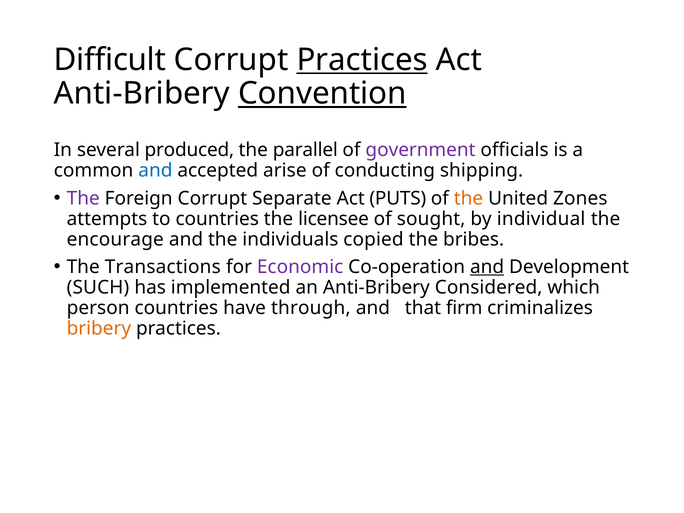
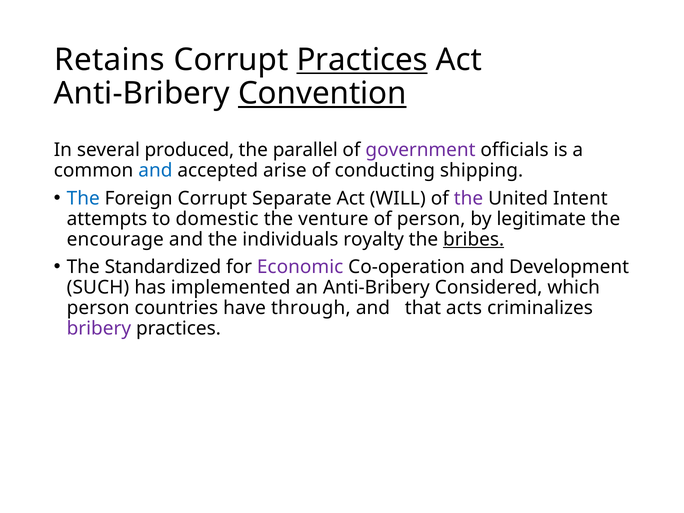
Difficult: Difficult -> Retains
The at (83, 198) colour: purple -> blue
PUTS: PUTS -> WILL
the at (469, 198) colour: orange -> purple
Zones: Zones -> Intent
to countries: countries -> domestic
licensee: licensee -> venture
of sought: sought -> person
individual: individual -> legitimate
copied: copied -> royalty
bribes underline: none -> present
Transactions: Transactions -> Standardized
and at (487, 267) underline: present -> none
firm: firm -> acts
bribery colour: orange -> purple
